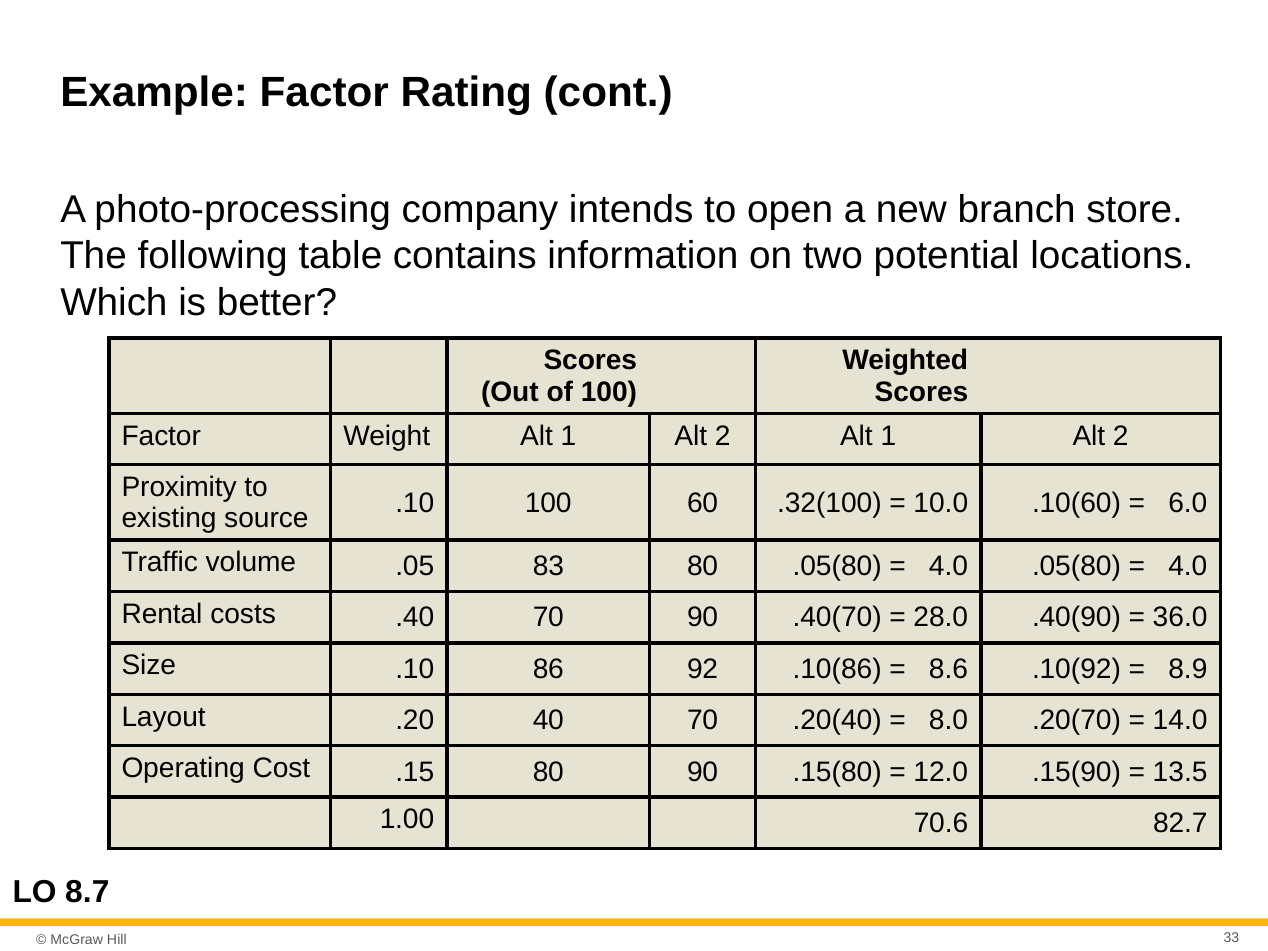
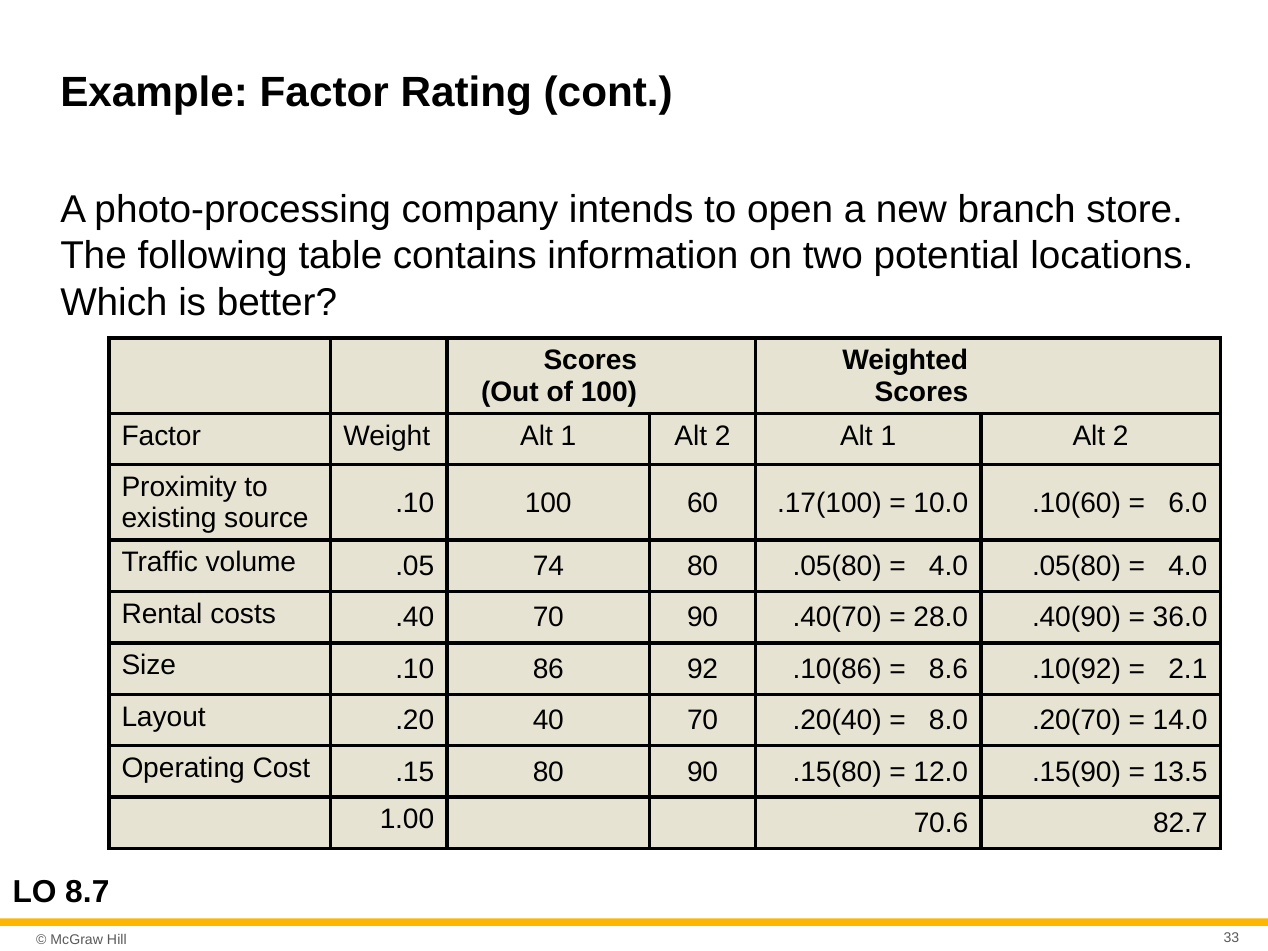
.32(100: .32(100 -> .17(100
83: 83 -> 74
8.9: 8.9 -> 2.1
